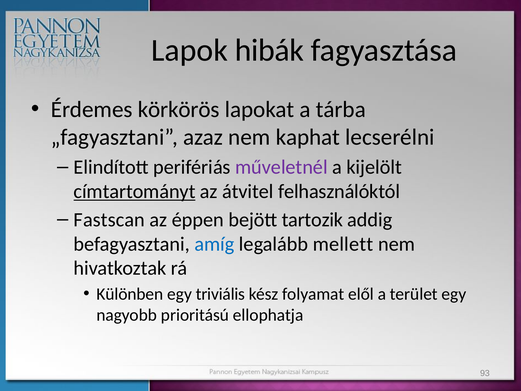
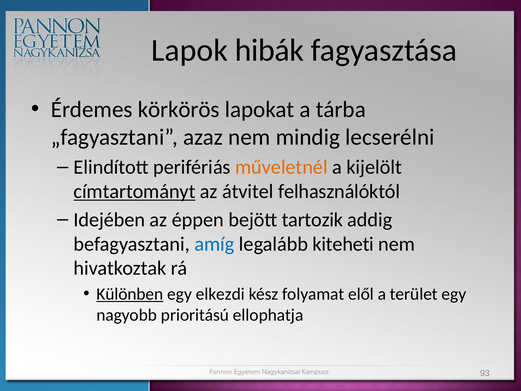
kaphat: kaphat -> mindig
műveletnél colour: purple -> orange
Fastscan: Fastscan -> Idejében
mellett: mellett -> kiteheti
Különben underline: none -> present
triviális: triviális -> elkezdi
